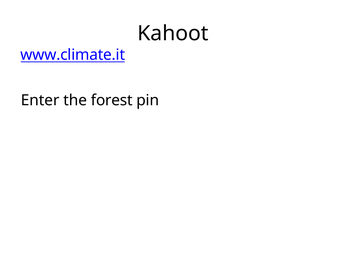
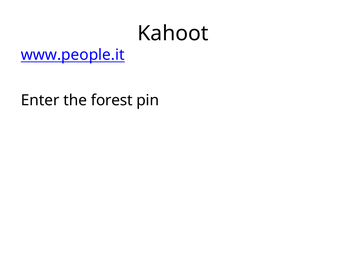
www.climate.it: www.climate.it -> www.people.it
